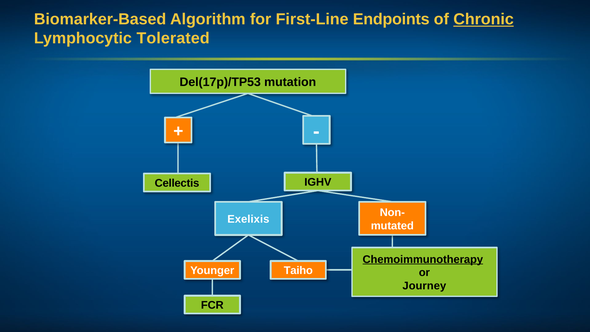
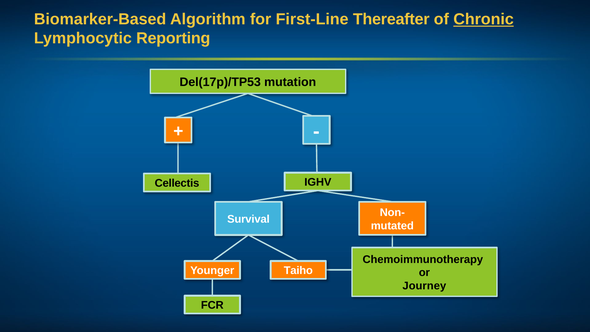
Endpoints: Endpoints -> Thereafter
Tolerated: Tolerated -> Reporting
Exelixis: Exelixis -> Survival
Chemoimmunotherapy underline: present -> none
